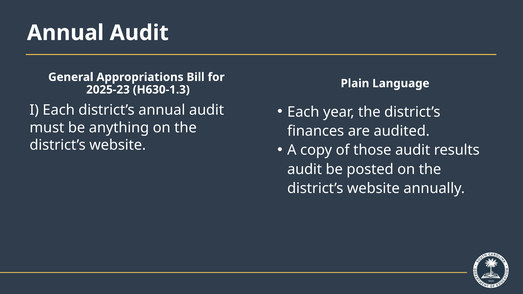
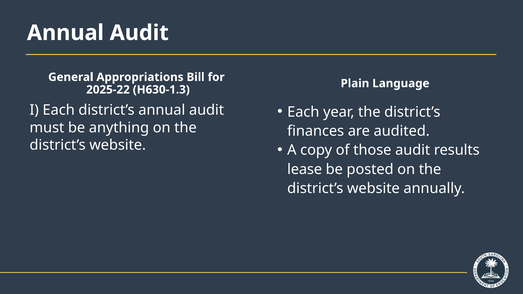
2025-23: 2025-23 -> 2025-22
audit at (305, 169): audit -> lease
